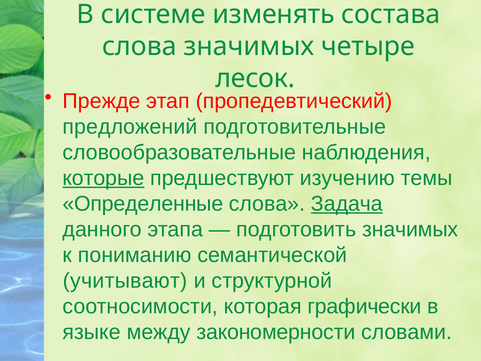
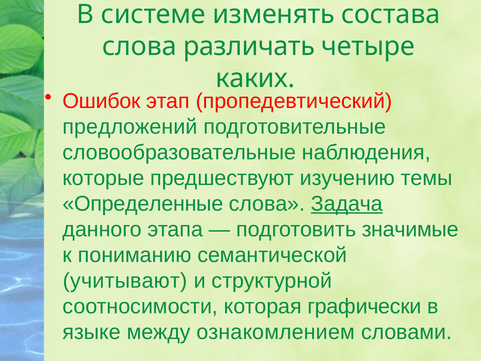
слова значимых: значимых -> различать
лесок: лесок -> каких
Прежде: Прежде -> Ошибок
которые underline: present -> none
подготовить значимых: значимых -> значимые
закономерности: закономерности -> ознакомлением
